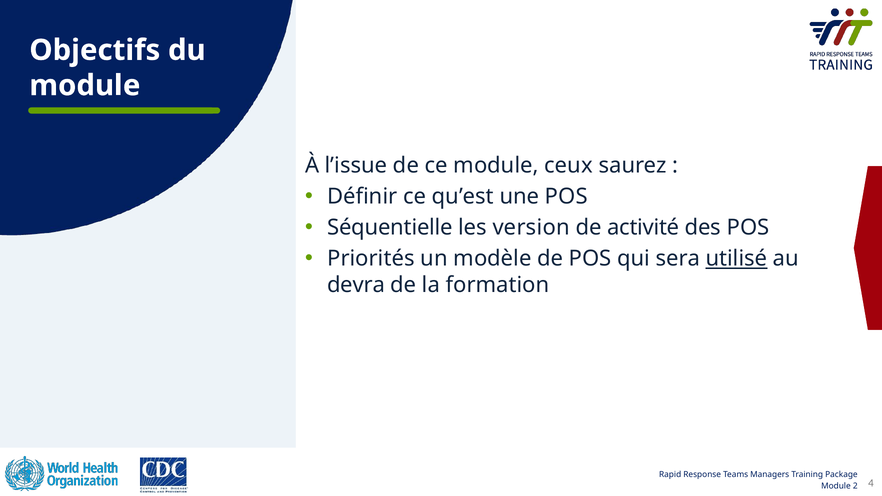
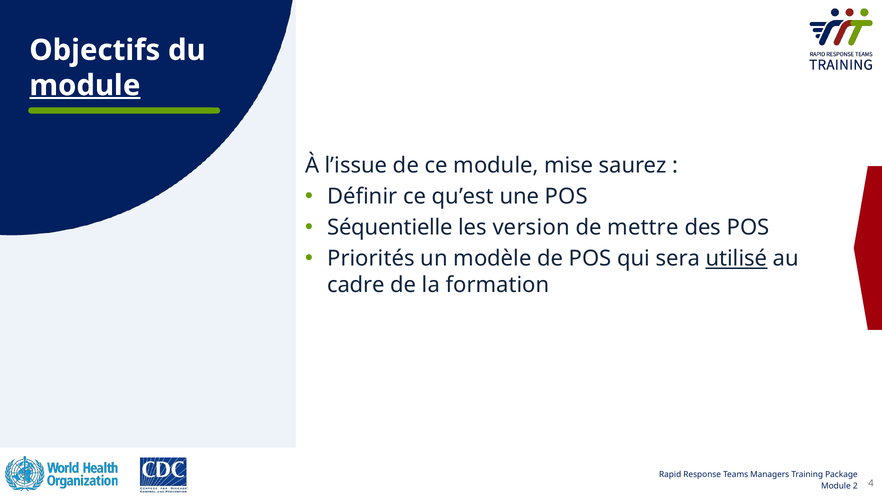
module at (85, 86) underline: none -> present
ceux: ceux -> mise
activité: activité -> mettre
devra: devra -> cadre
